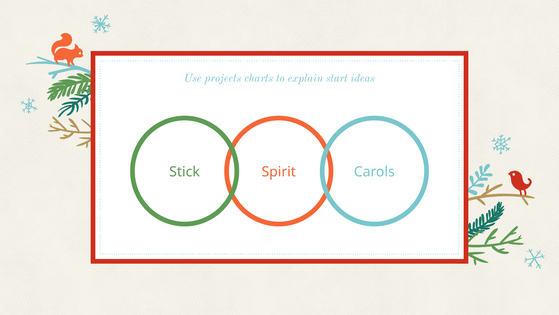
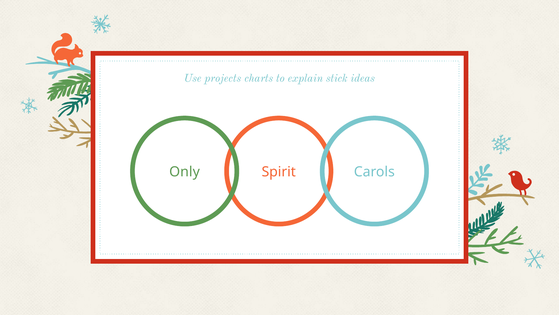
start: start -> stick
Stick: Stick -> Only
